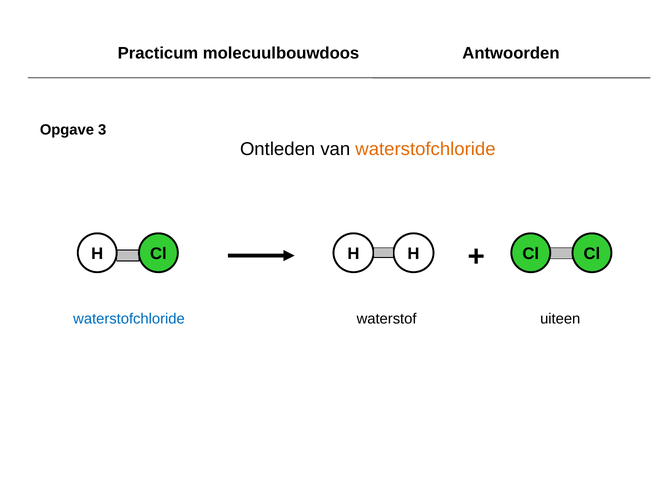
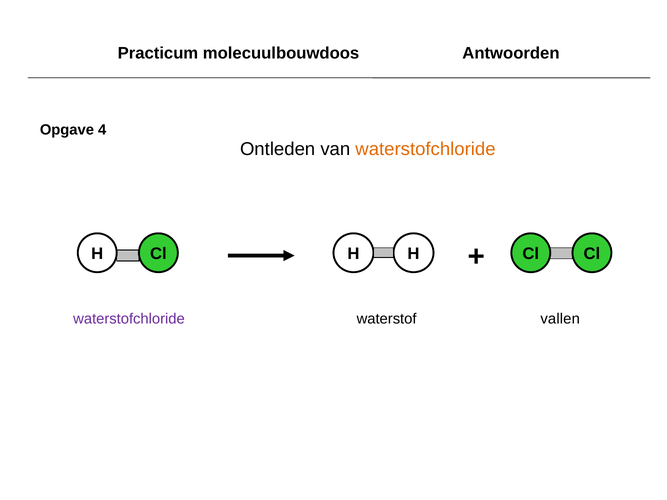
3: 3 -> 4
waterstofchloride at (129, 319) colour: blue -> purple
uiteen: uiteen -> vallen
